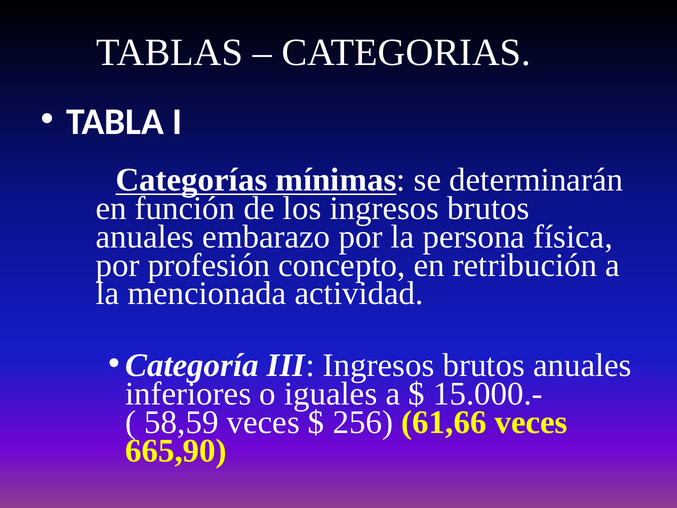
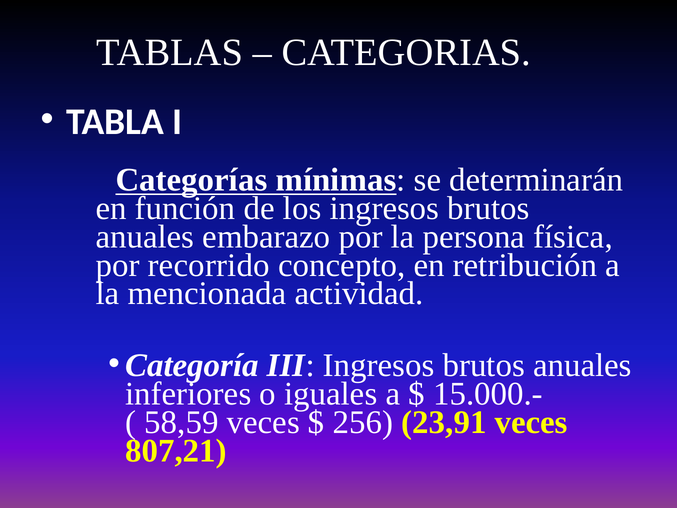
profesión: profesión -> recorrido
61,66: 61,66 -> 23,91
665,90: 665,90 -> 807,21
